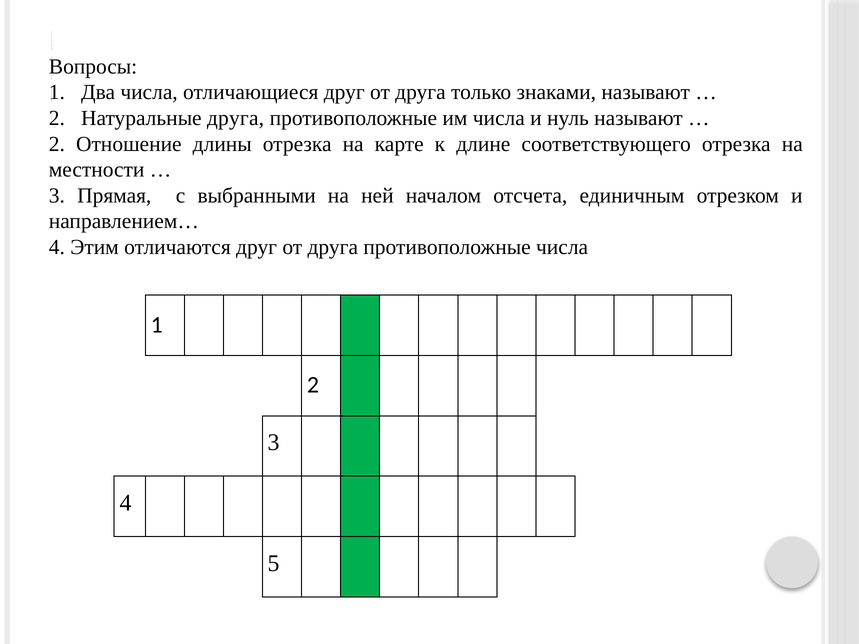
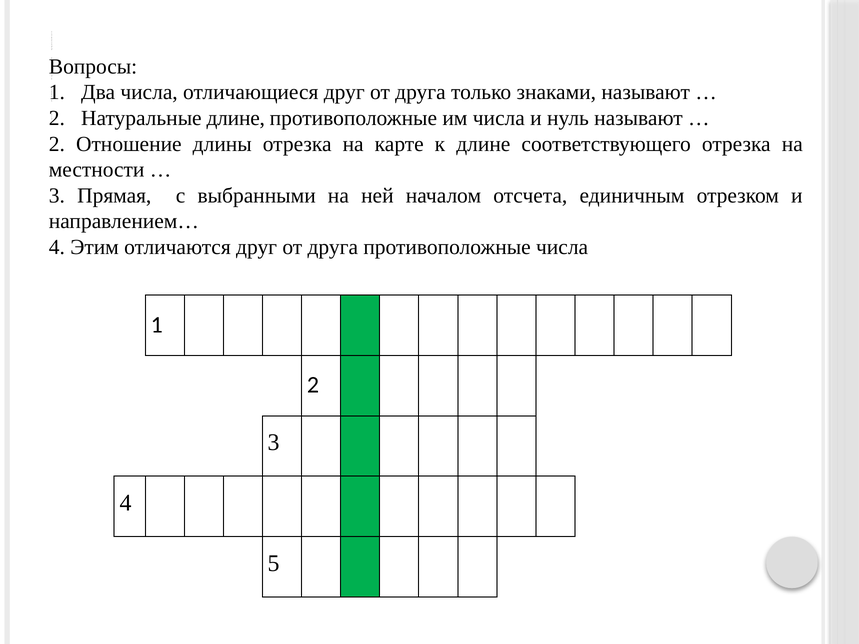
Натуральные друга: друга -> длине
